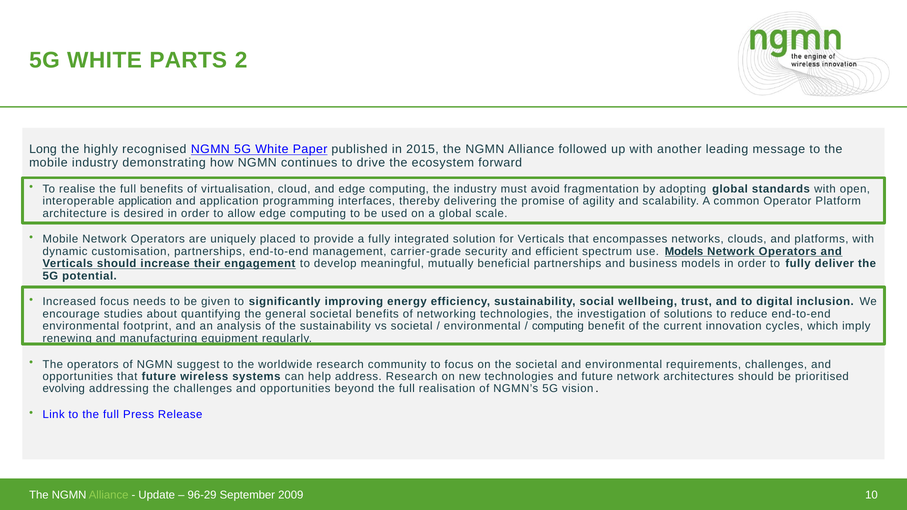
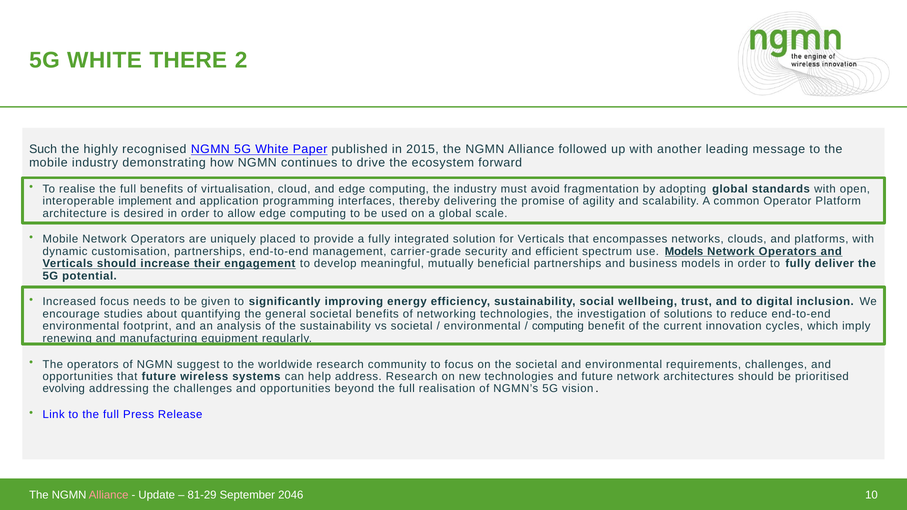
PARTS: PARTS -> THERE
Long: Long -> Such
interoperable application: application -> implement
Alliance at (109, 495) colour: light green -> pink
96-29: 96-29 -> 81-29
2009: 2009 -> 2046
